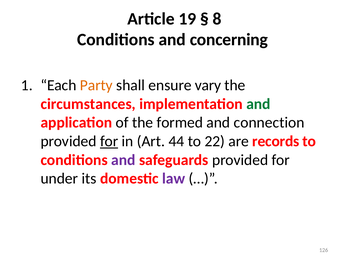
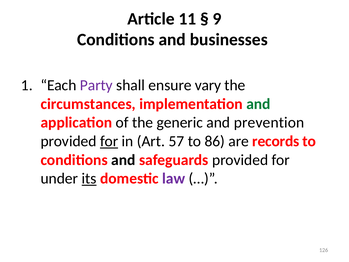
19: 19 -> 11
8: 8 -> 9
concerning: concerning -> businesses
Party colour: orange -> purple
formed: formed -> generic
connection: connection -> prevention
44: 44 -> 57
22: 22 -> 86
and at (123, 160) colour: purple -> black
its underline: none -> present
